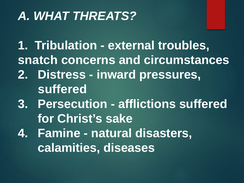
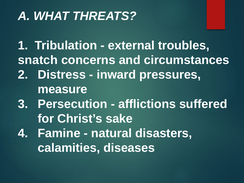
suffered at (62, 89): suffered -> measure
